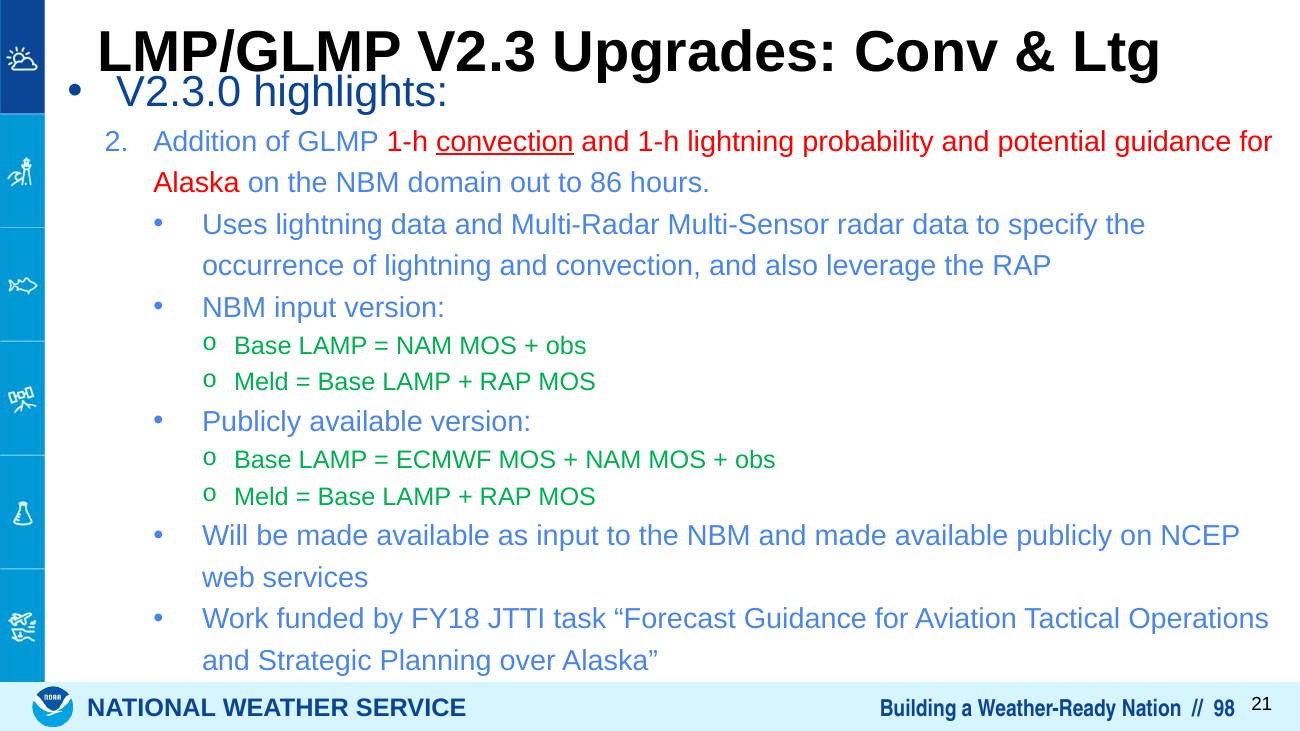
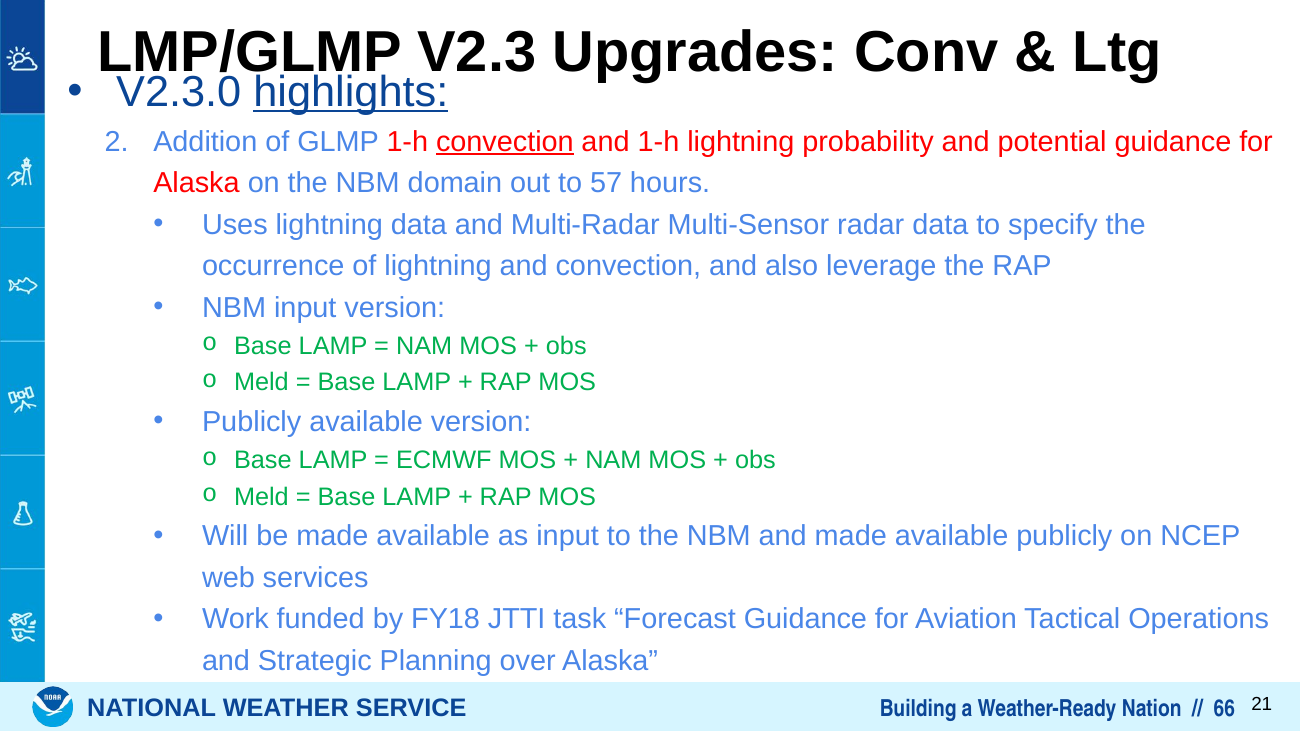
highlights underline: none -> present
86: 86 -> 57
98: 98 -> 66
